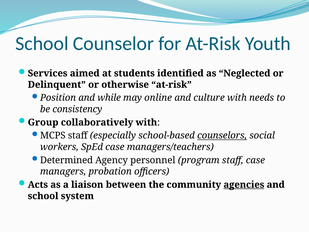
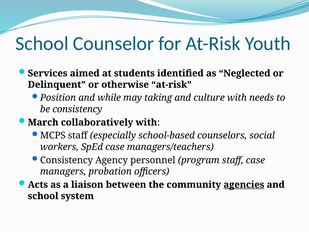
online: online -> taking
Group: Group -> March
counselors underline: present -> none
Determined at (67, 160): Determined -> Consistency
